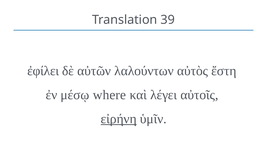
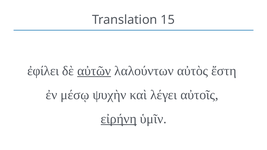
39: 39 -> 15
αὐτῶν underline: none -> present
where: where -> ψυχὴν
